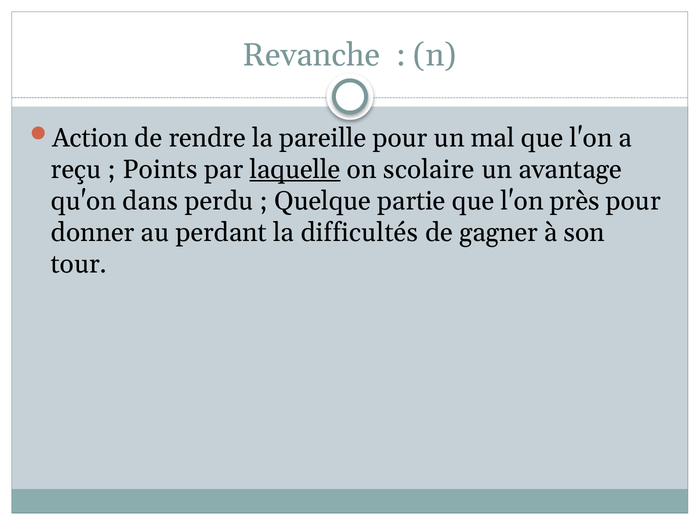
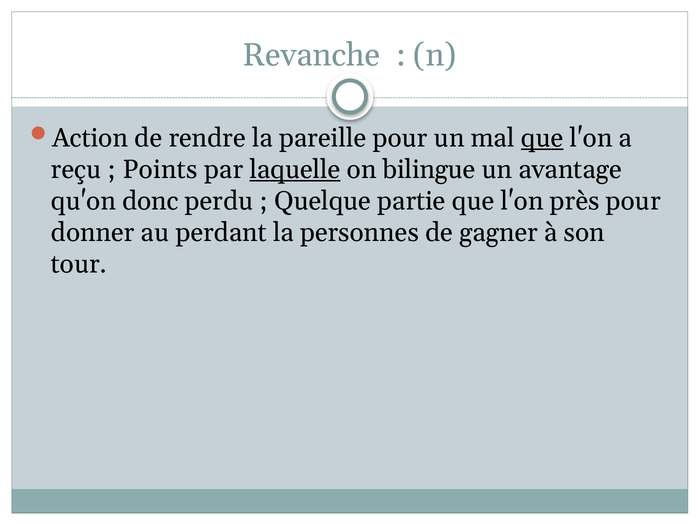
que at (542, 138) underline: none -> present
scolaire: scolaire -> bilingue
dans: dans -> donc
difficultés: difficultés -> personnes
